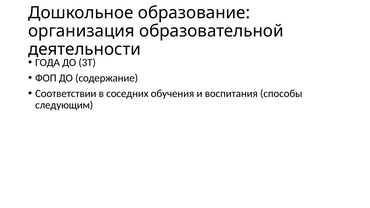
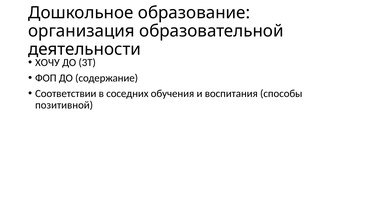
ГОДА: ГОДА -> ХОЧУ
следующим: следующим -> позитивной
